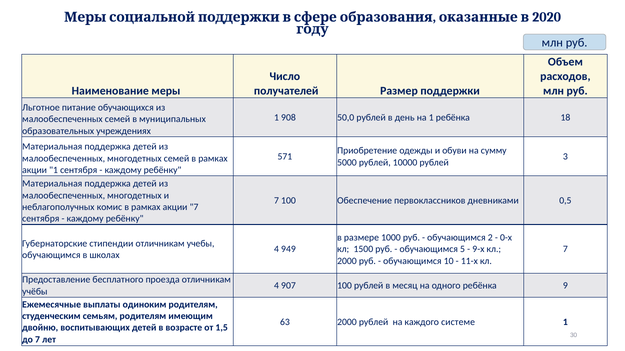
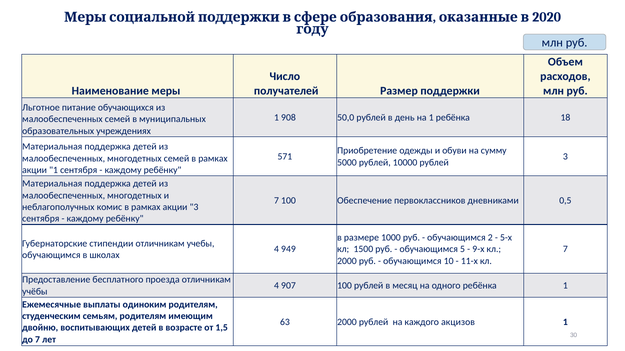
акции 7: 7 -> 3
0-х: 0-х -> 5-х
ребёнка 9: 9 -> 1
системе: системе -> акцизов
